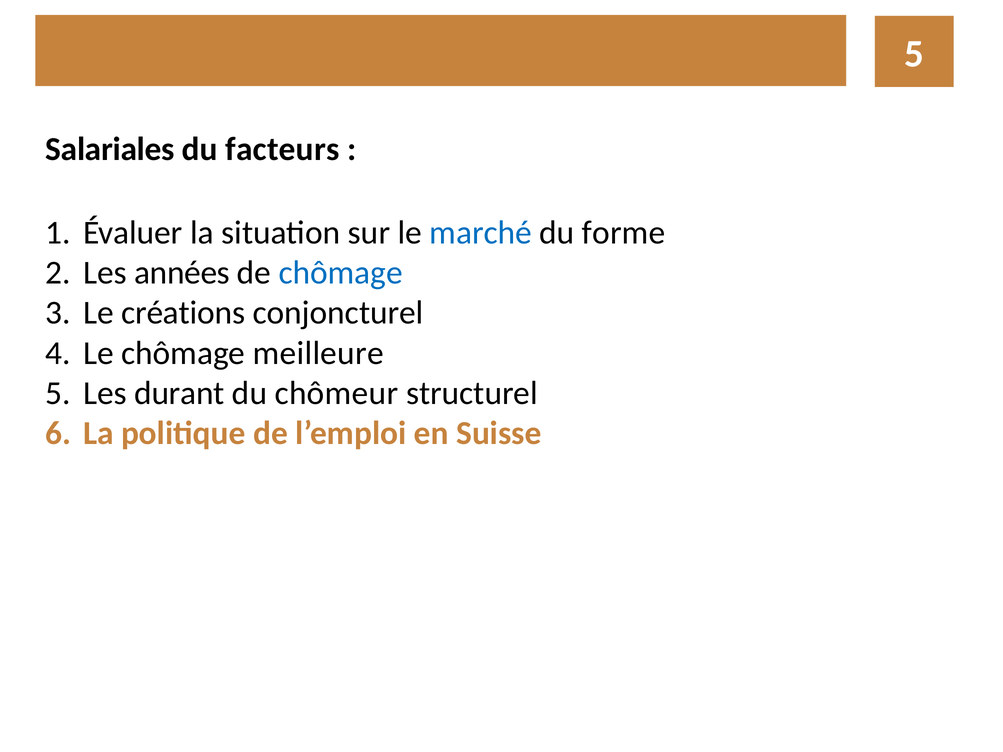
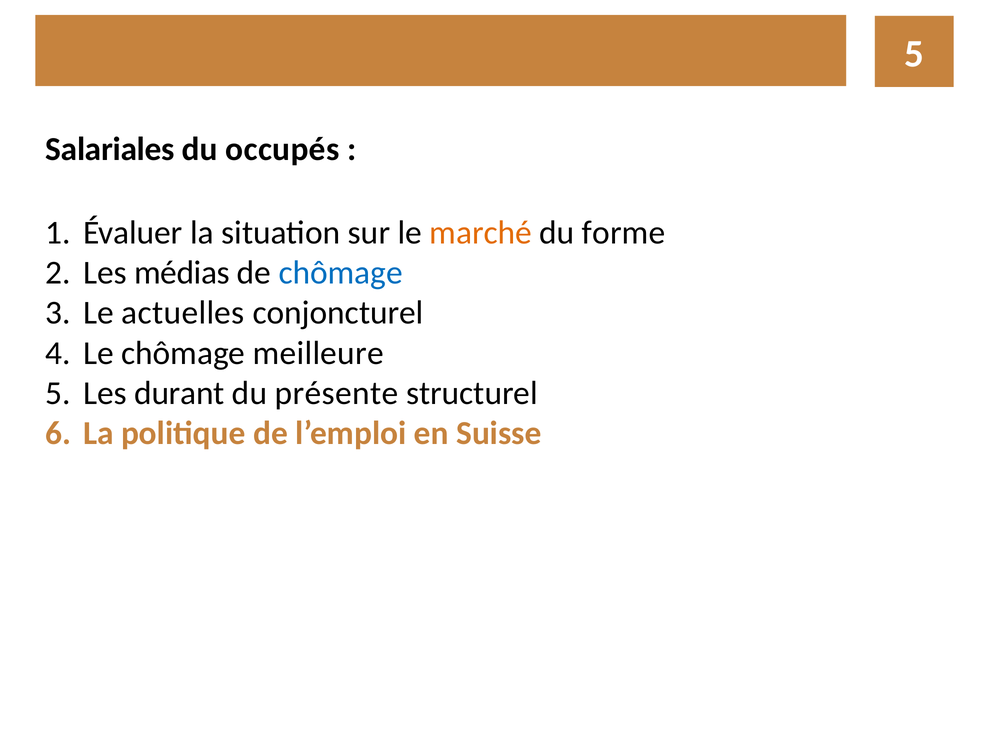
facteurs: facteurs -> occupés
marché colour: blue -> orange
années: années -> médias
créations: créations -> actuelles
chômeur: chômeur -> présente
